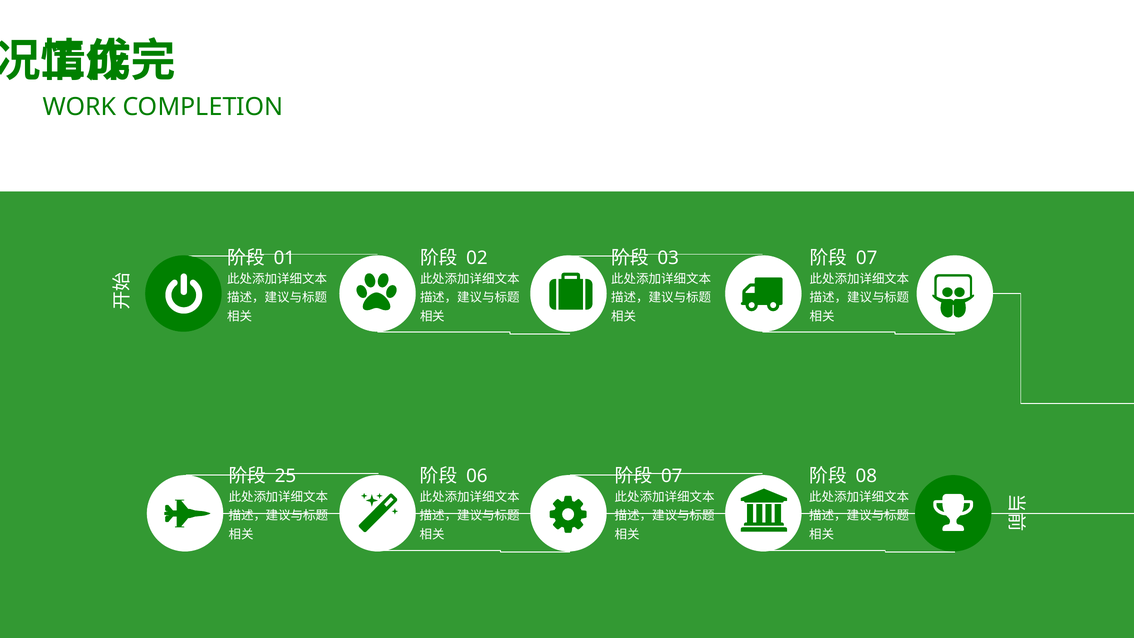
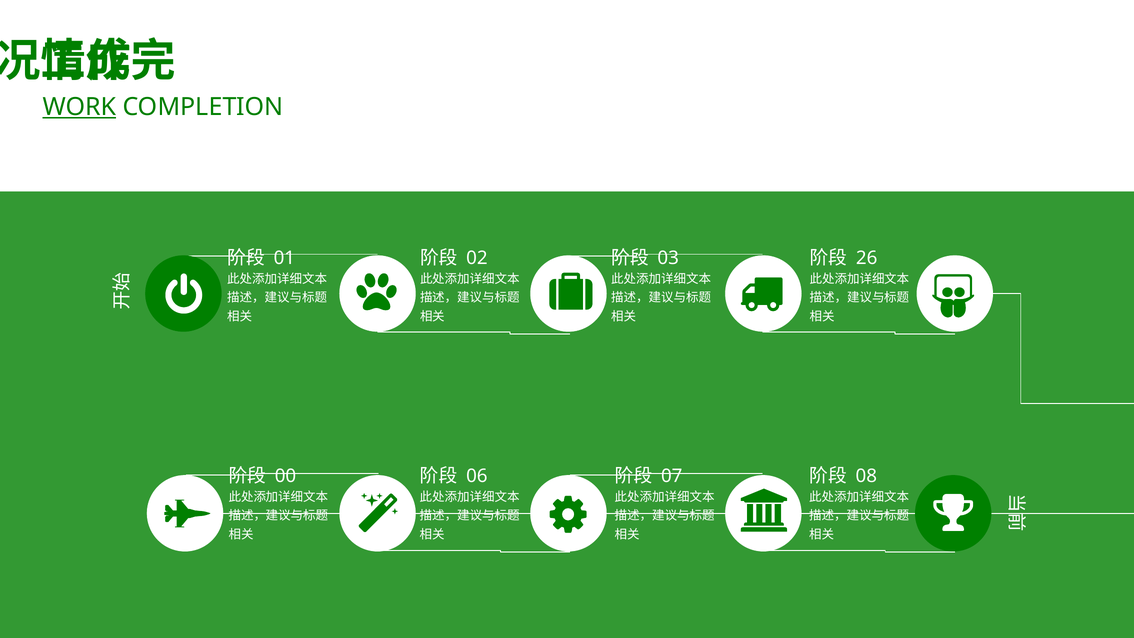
WORK underline: none -> present
07 at (867, 258): 07 -> 26
25: 25 -> 00
